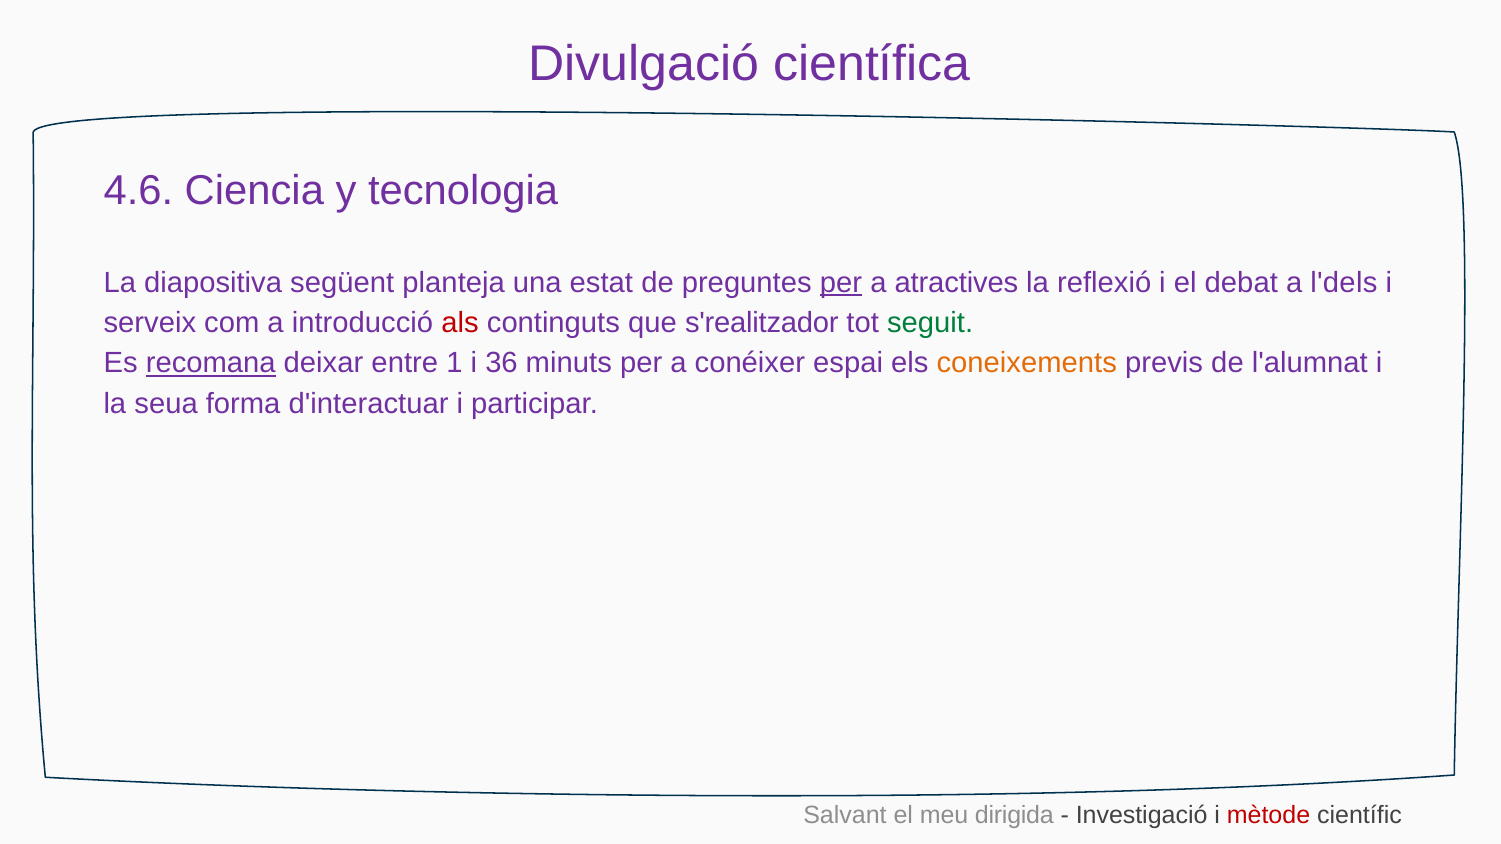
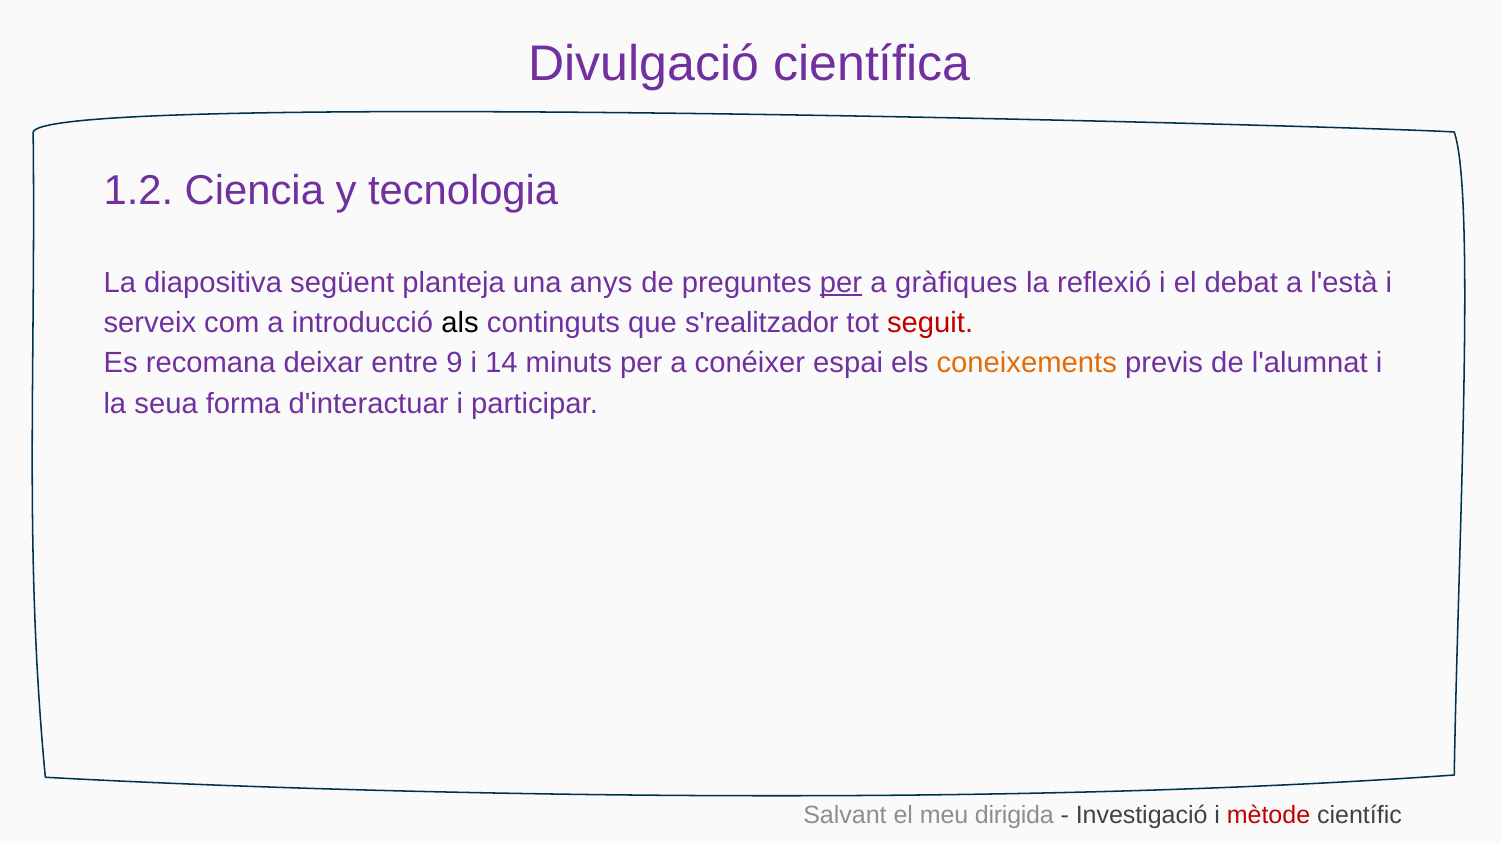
4.6: 4.6 -> 1.2
estat: estat -> anys
atractives: atractives -> gràfiques
l'dels: l'dels -> l'està
als colour: red -> black
seguit colour: green -> red
recomana underline: present -> none
1: 1 -> 9
36: 36 -> 14
